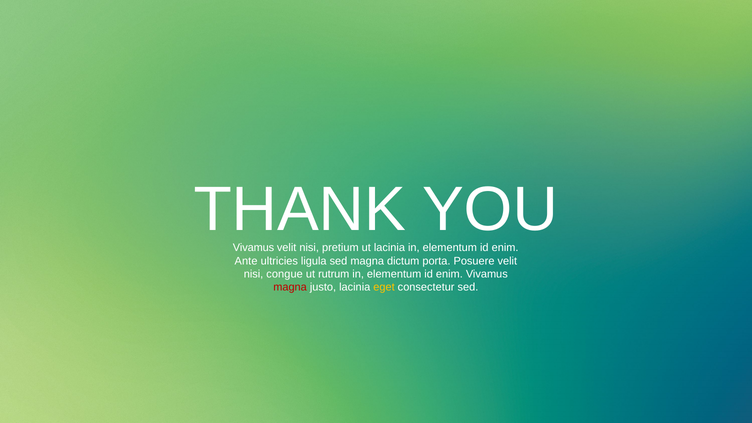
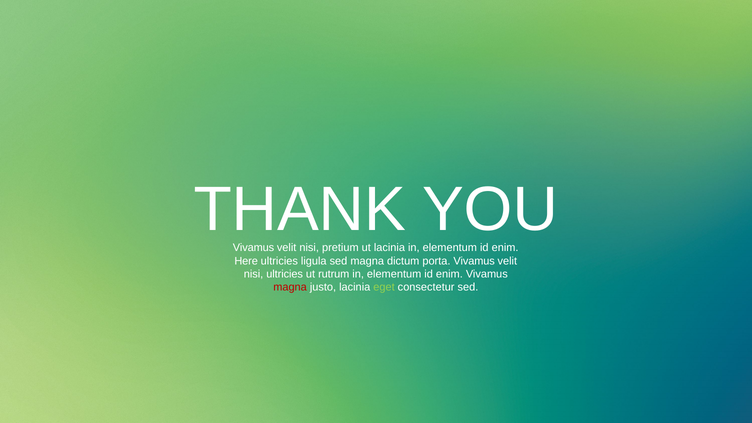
Ante: Ante -> Here
porta Posuere: Posuere -> Vivamus
nisi congue: congue -> ultricies
eget colour: yellow -> light green
